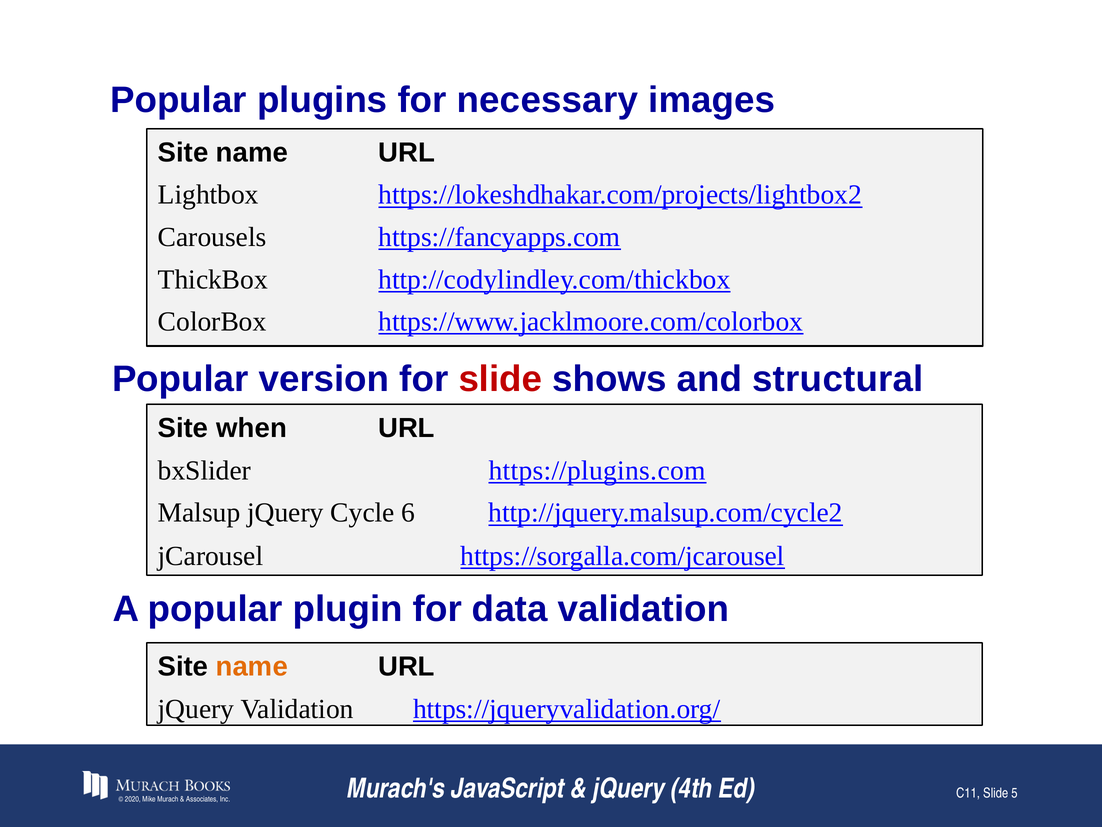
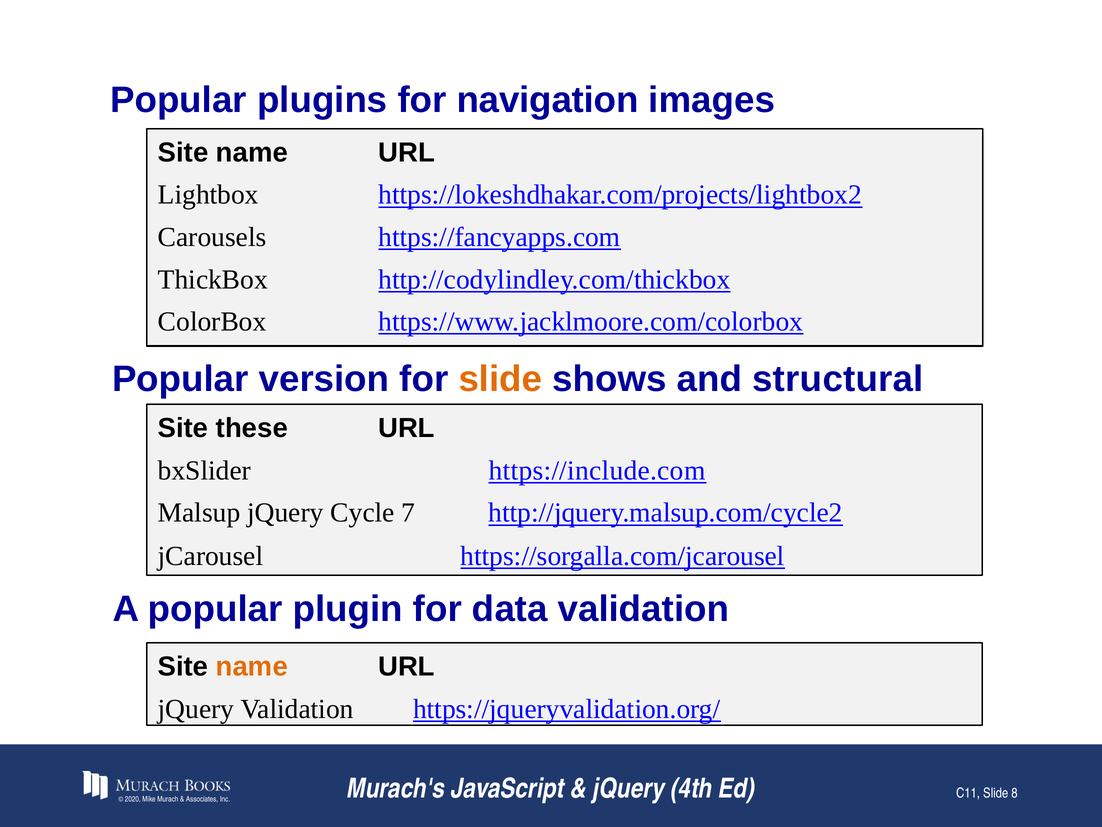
necessary: necessary -> navigation
slide at (500, 379) colour: red -> orange
when: when -> these
https://plugins.com: https://plugins.com -> https://include.com
6: 6 -> 7
5: 5 -> 8
